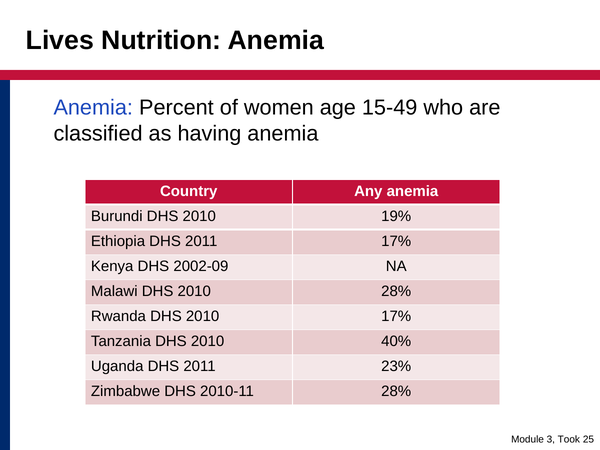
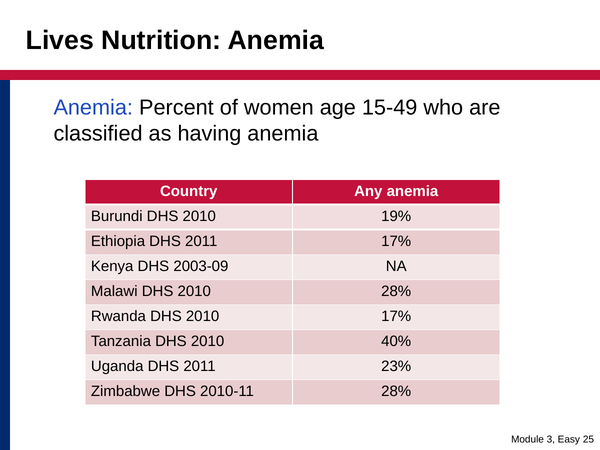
2002-09: 2002-09 -> 2003-09
Took: Took -> Easy
